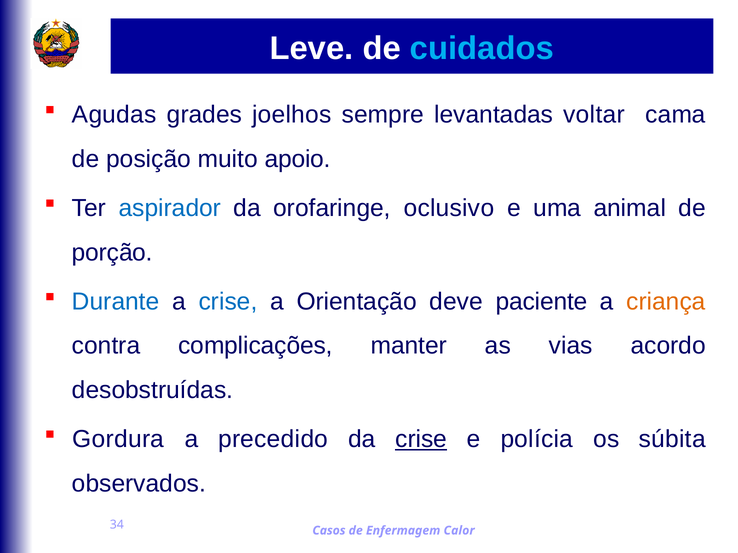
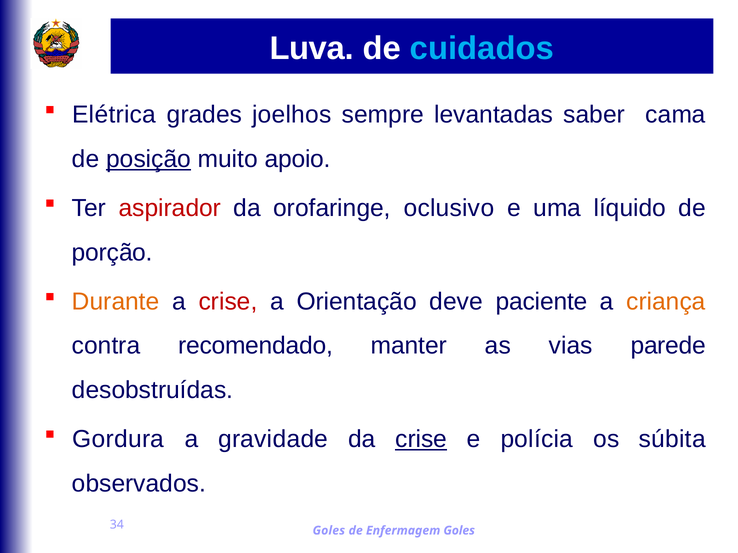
Leve: Leve -> Luva
Agudas: Agudas -> Elétrica
voltar: voltar -> saber
posição underline: none -> present
aspirador colour: blue -> red
animal: animal -> líquido
Durante colour: blue -> orange
crise at (228, 302) colour: blue -> red
complicações: complicações -> recomendado
acordo: acordo -> parede
precedido: precedido -> gravidade
Casos at (329, 531): Casos -> Goles
Enfermagem Calor: Calor -> Goles
